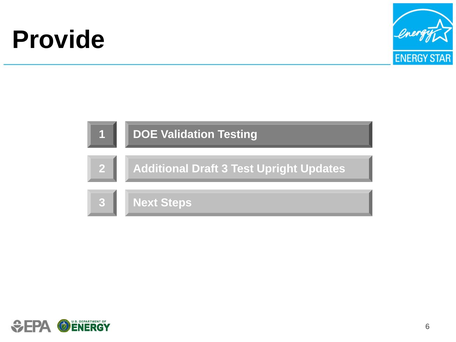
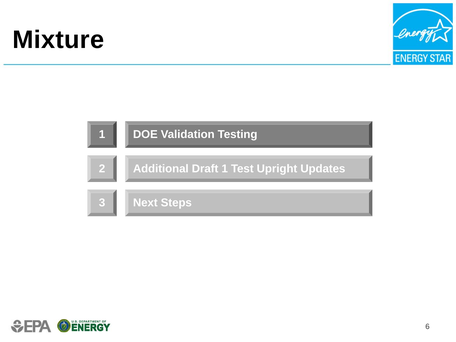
Provide: Provide -> Mixture
Draft 3: 3 -> 1
